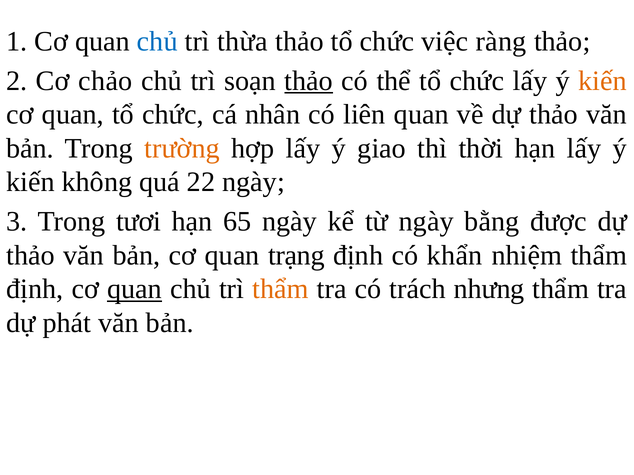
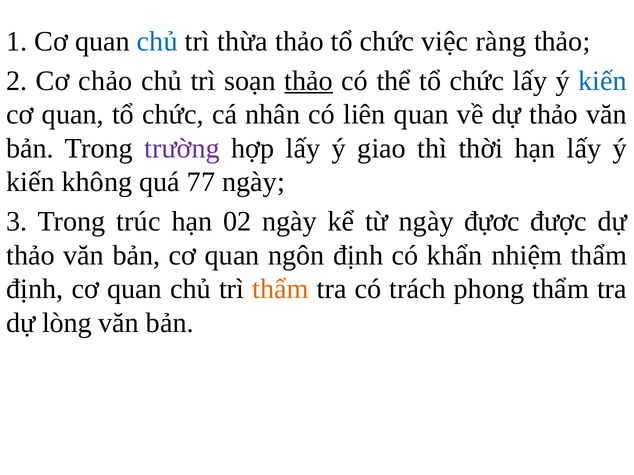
kiến at (602, 81) colour: orange -> blue
trường colour: orange -> purple
22: 22 -> 77
tươi: tươi -> trúc
65: 65 -> 02
bằng: bằng -> đựơc
trạng: trạng -> ngôn
quan at (135, 289) underline: present -> none
nhưng: nhưng -> phong
phát: phát -> lòng
